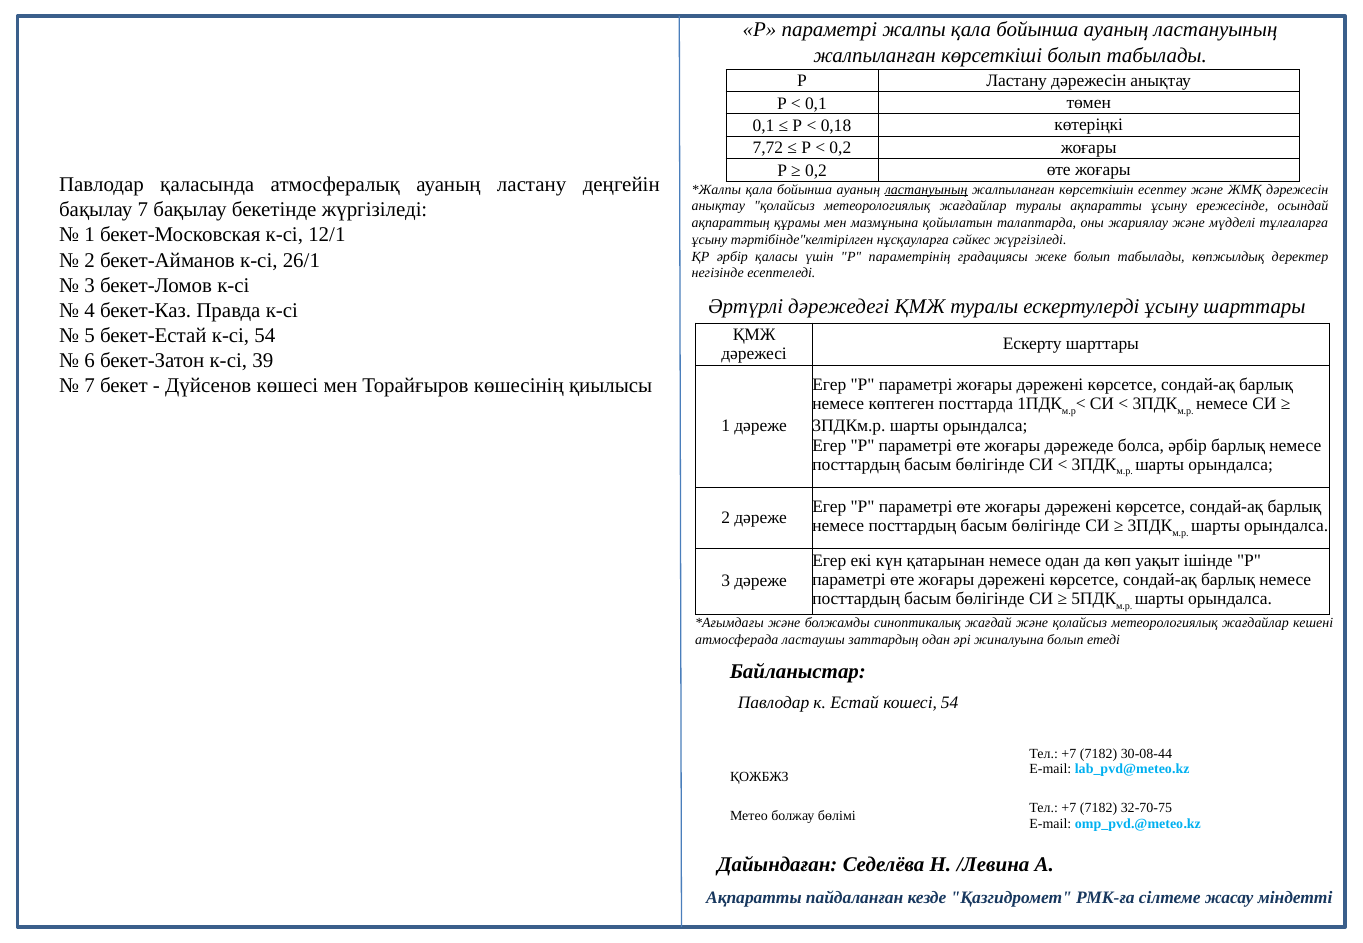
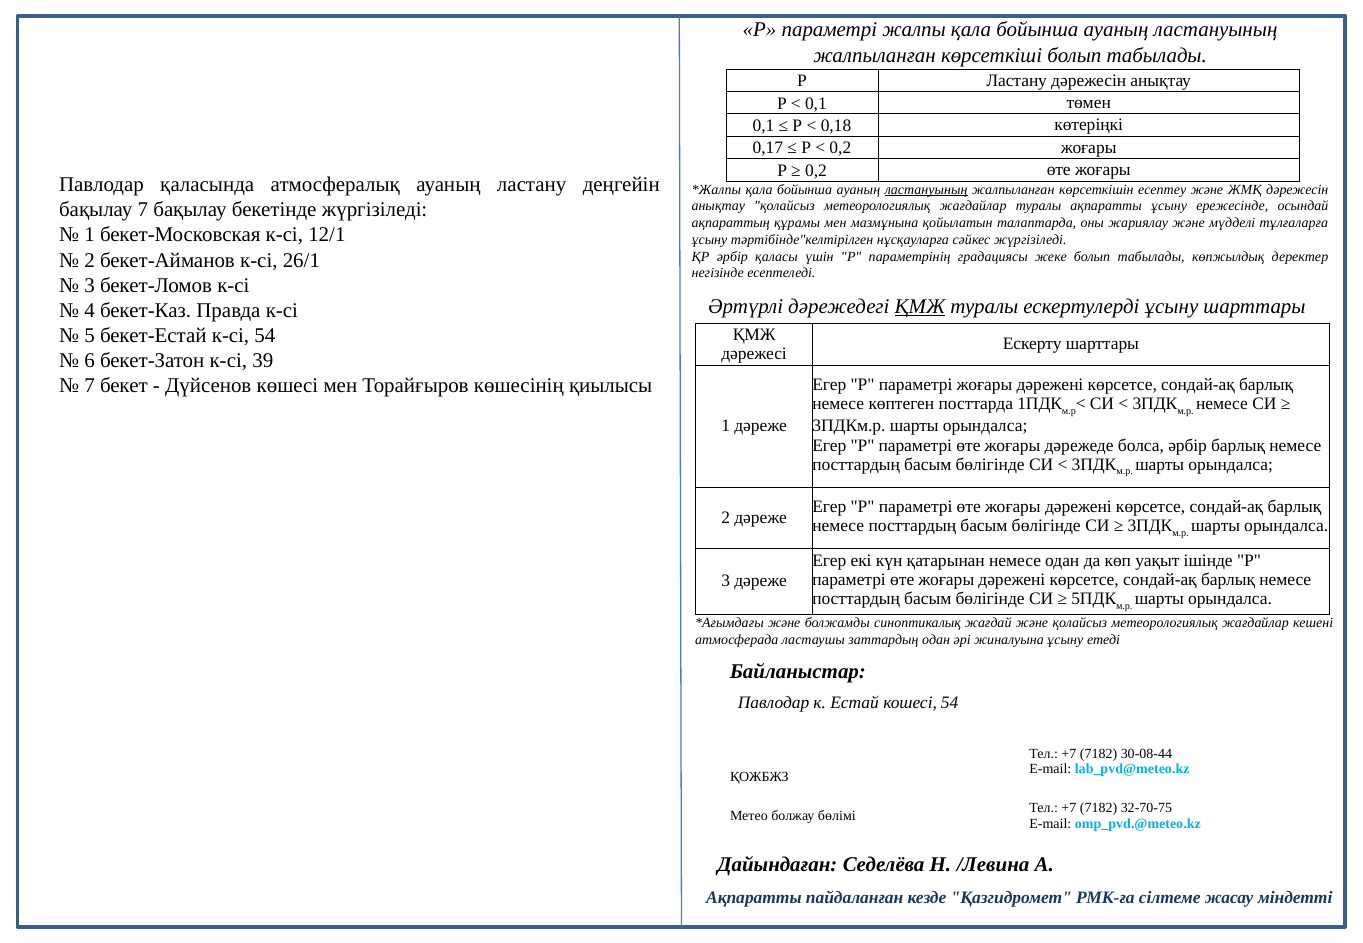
7,72: 7,72 -> 0,17
ҚМЖ at (920, 306) underline: none -> present
жиналуына болып: болып -> ұсыну
